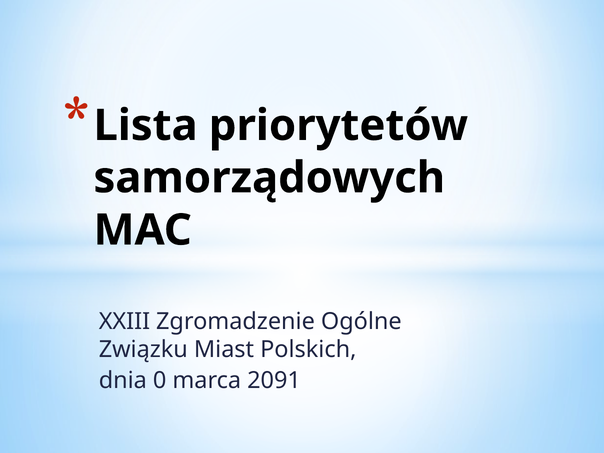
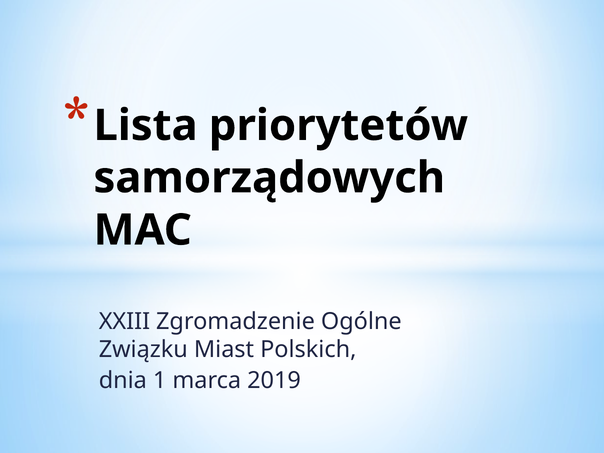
0: 0 -> 1
2091: 2091 -> 2019
